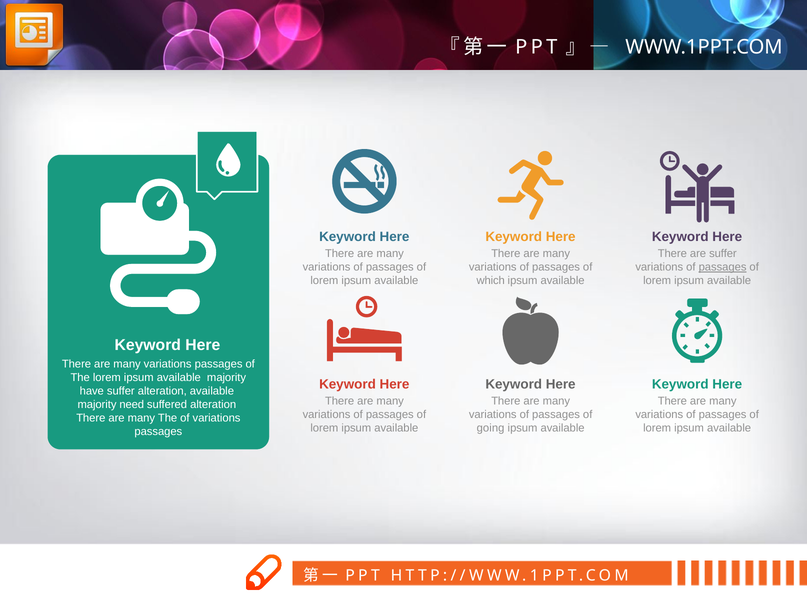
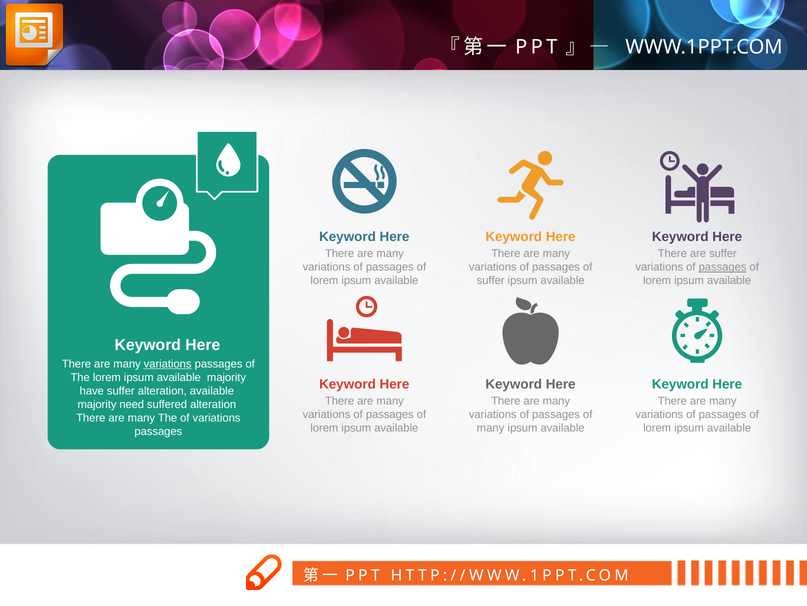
which at (491, 280): which -> suffer
variations at (168, 363) underline: none -> present
going at (491, 428): going -> many
